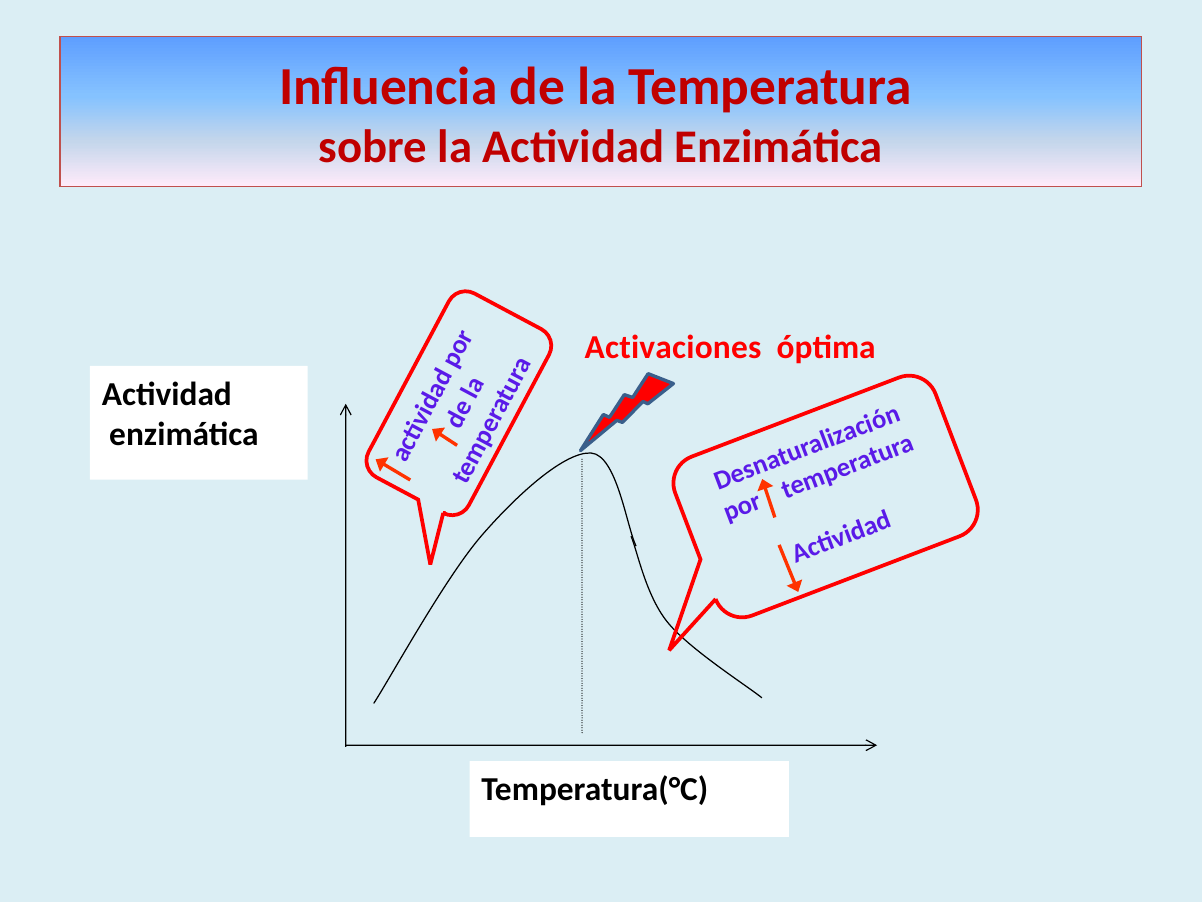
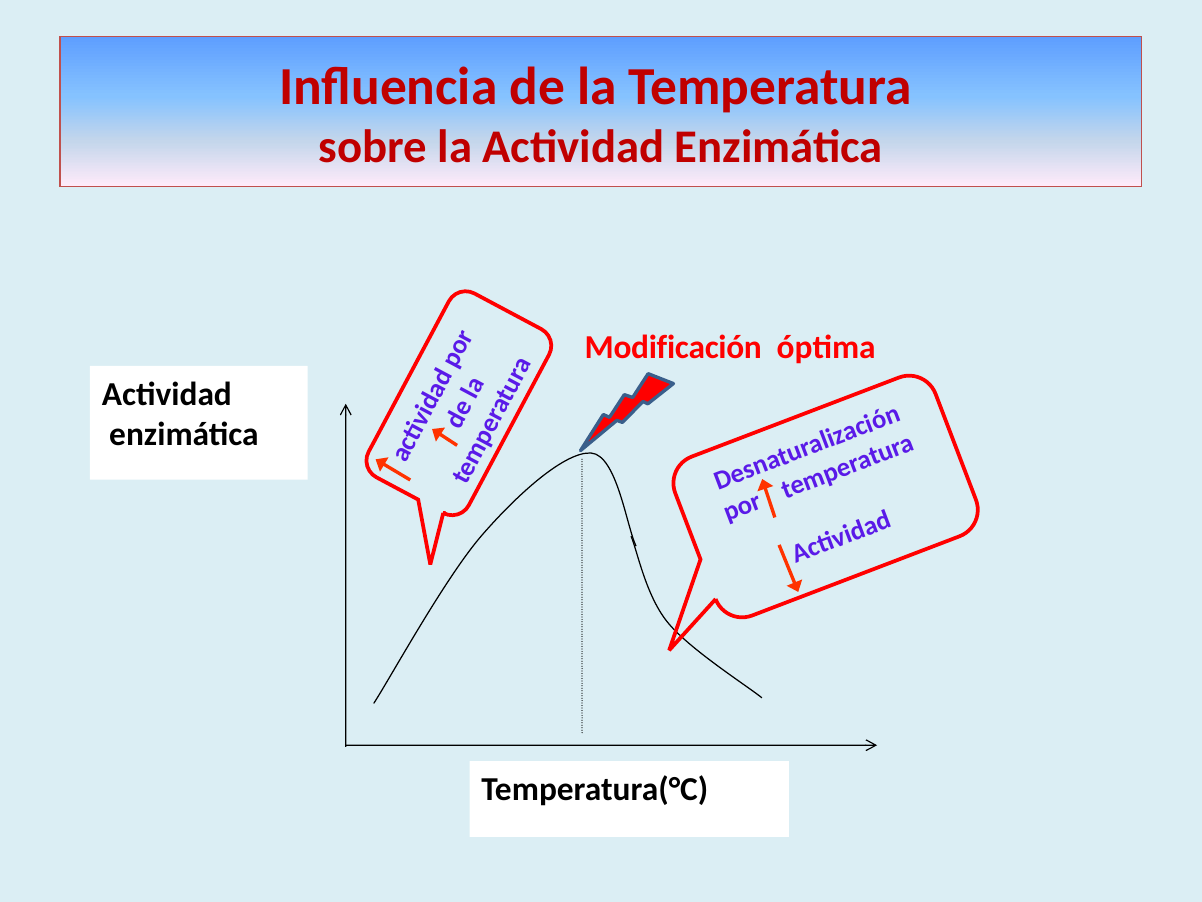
Activaciones: Activaciones -> Modificación
